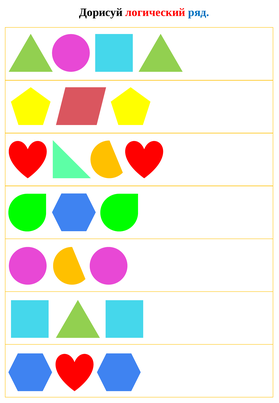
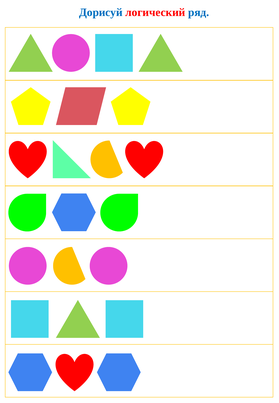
Дорисуй colour: black -> blue
